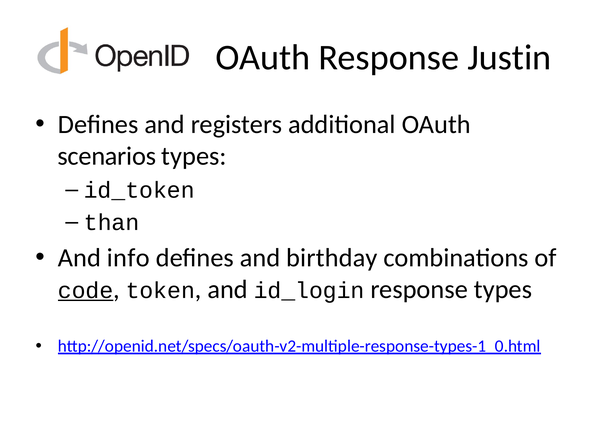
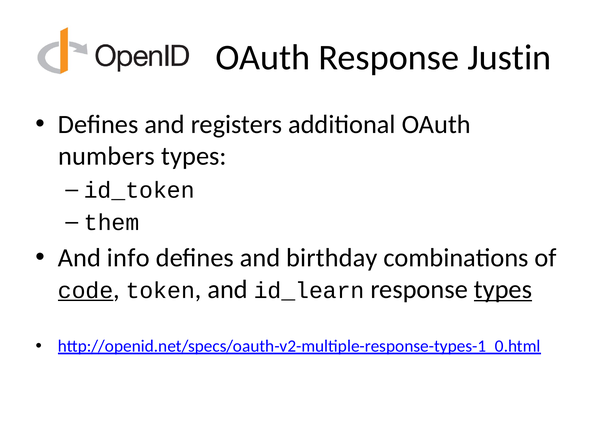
scenarios: scenarios -> numbers
than: than -> them
id_login: id_login -> id_learn
types at (503, 290) underline: none -> present
